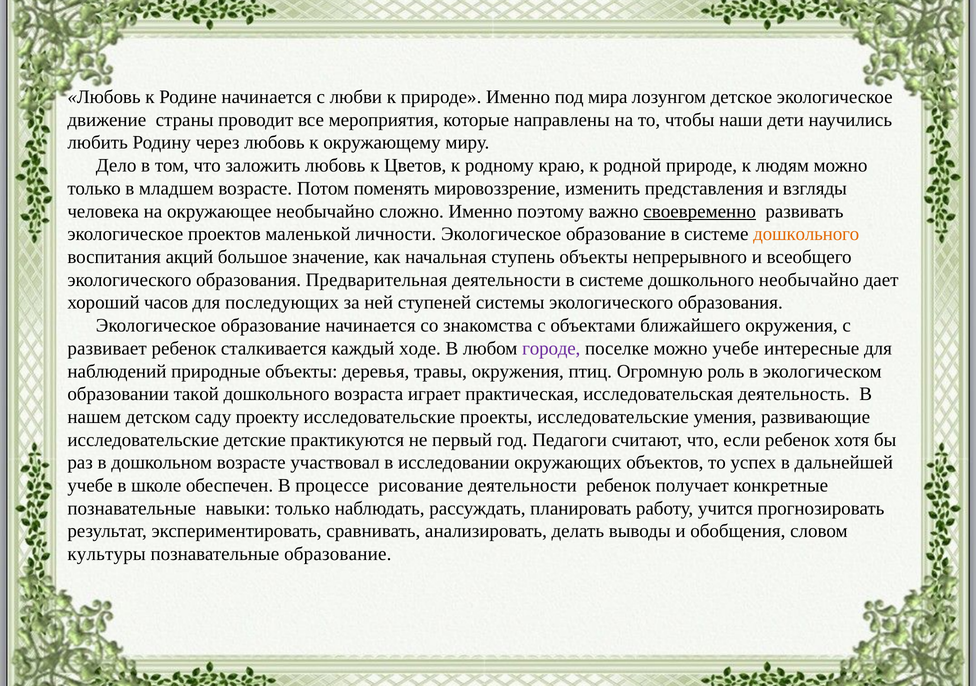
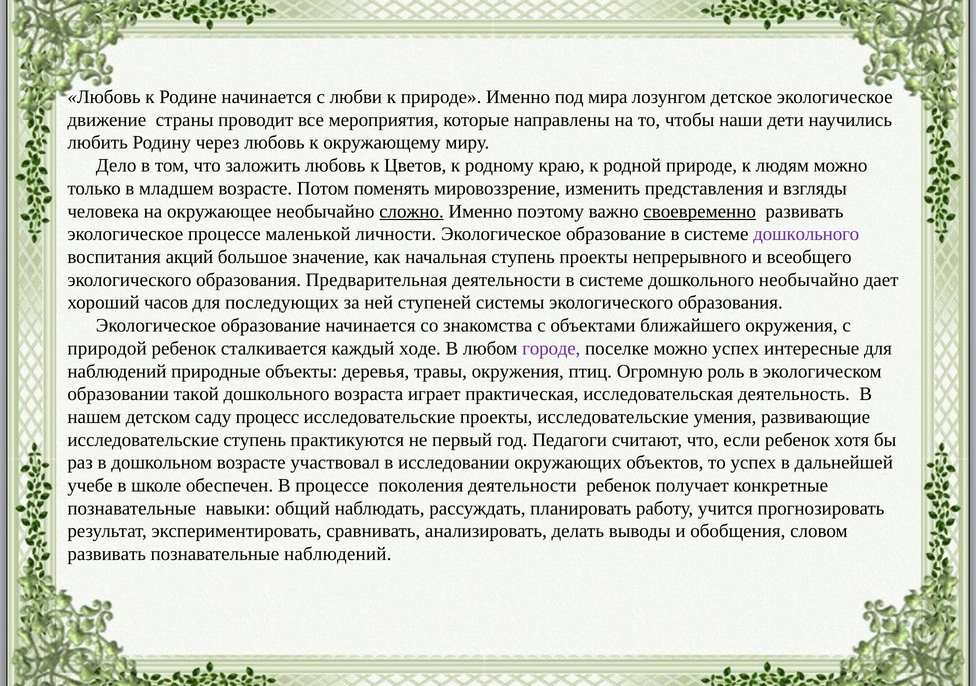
сложно underline: none -> present
экологическое проектов: проектов -> процессе
дошкольного at (806, 234) colour: orange -> purple
ступень объекты: объекты -> проекты
развивает: развивает -> природой
можно учебе: учебе -> успех
проекту: проекту -> процесс
исследовательские детские: детские -> ступень
рисование: рисование -> поколения
навыки только: только -> общий
культуры at (107, 554): культуры -> развивать
познавательные образование: образование -> наблюдений
